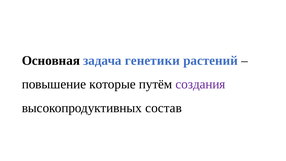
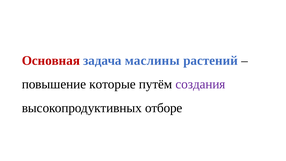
Основная colour: black -> red
генетики: генетики -> маслины
состав: состав -> отборе
